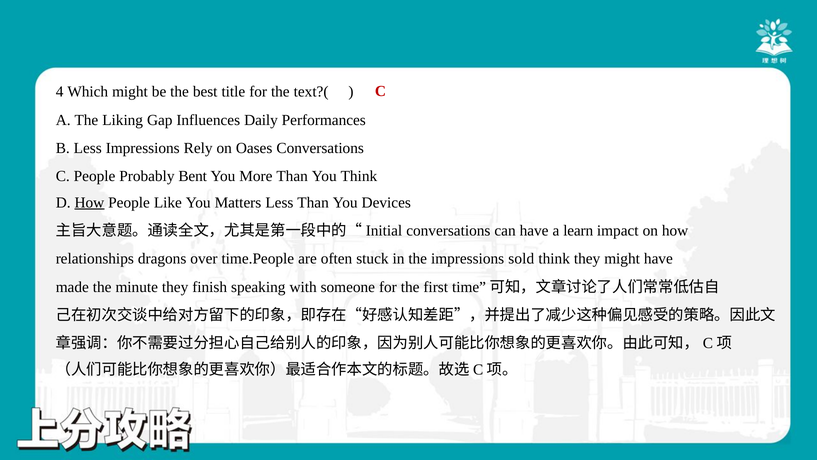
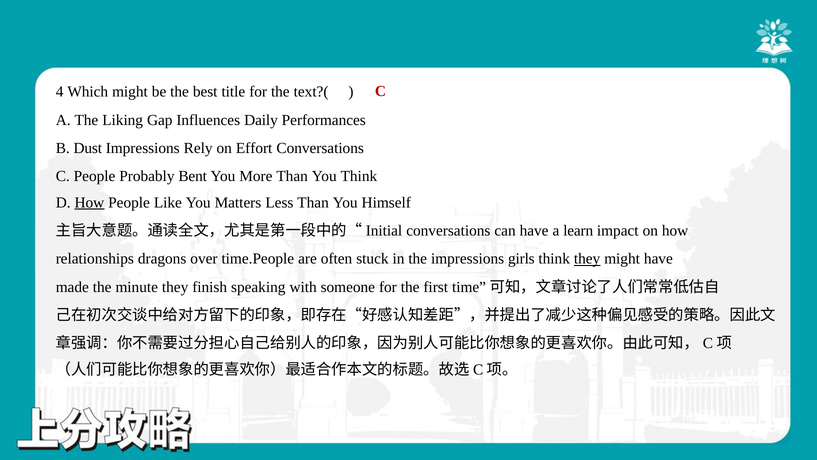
B Less: Less -> Dust
Oases: Oases -> Effort
Devices: Devices -> Himself
sold: sold -> girls
they at (587, 259) underline: none -> present
